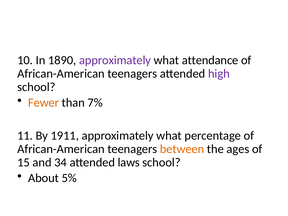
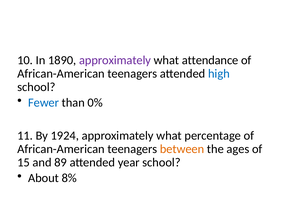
high colour: purple -> blue
Fewer colour: orange -> blue
7%: 7% -> 0%
1911: 1911 -> 1924
34: 34 -> 89
laws: laws -> year
5%: 5% -> 8%
